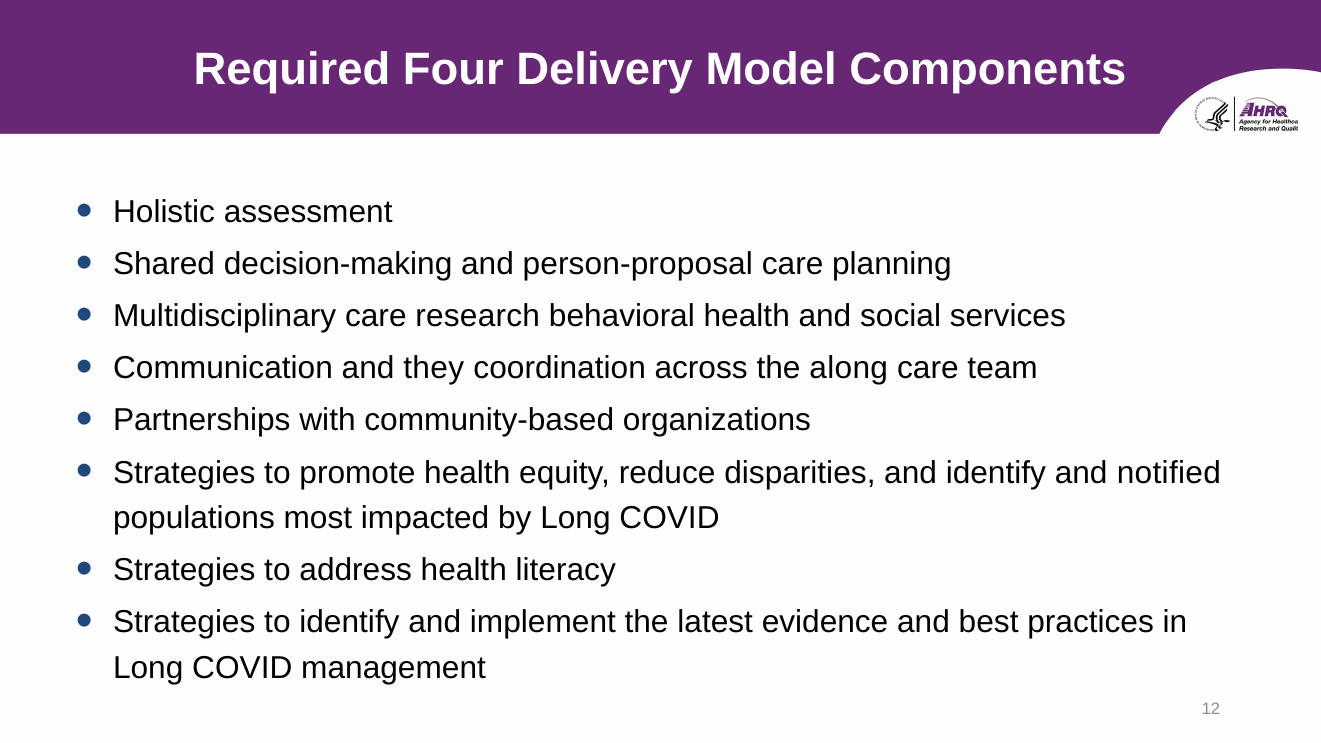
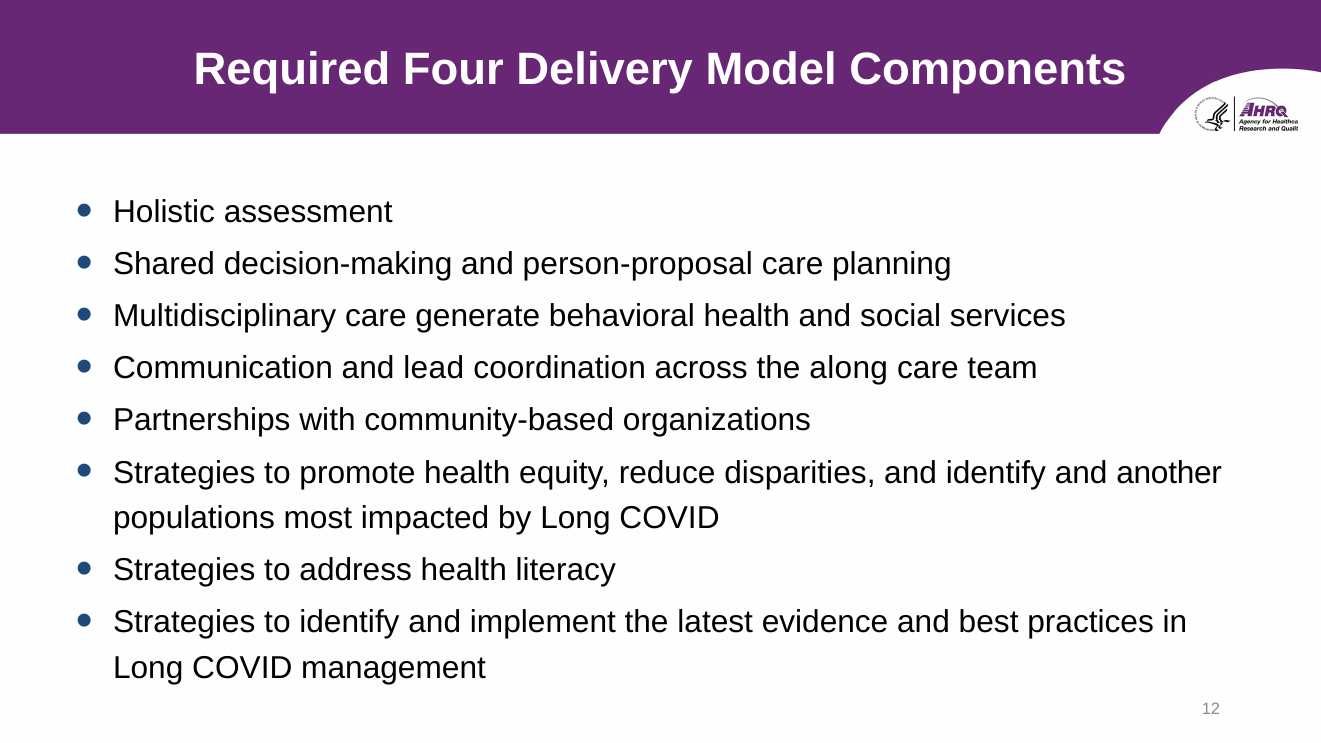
research: research -> generate
they: they -> lead
notified: notified -> another
